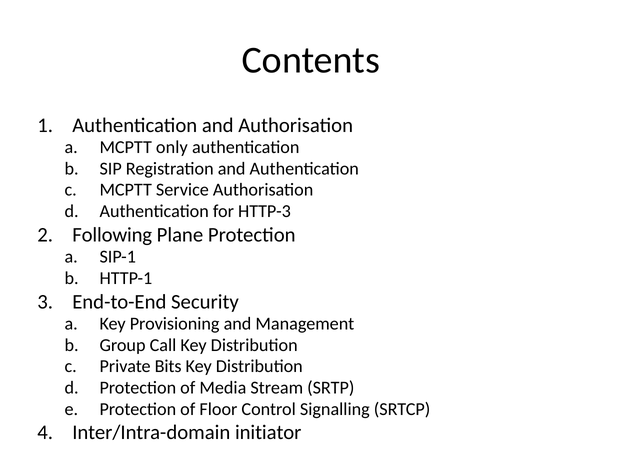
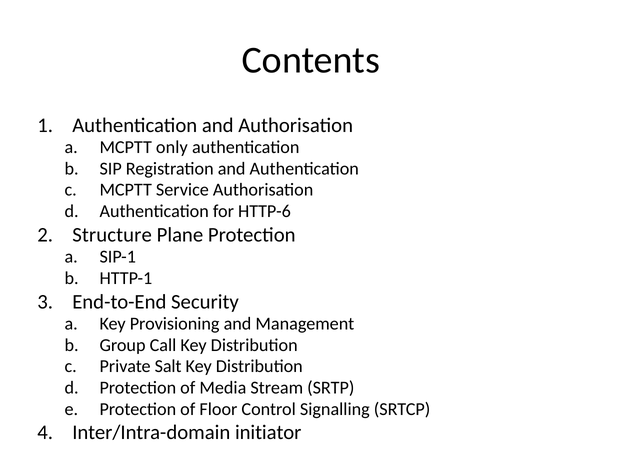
HTTP-3: HTTP-3 -> HTTP-6
Following: Following -> Structure
Bits: Bits -> Salt
